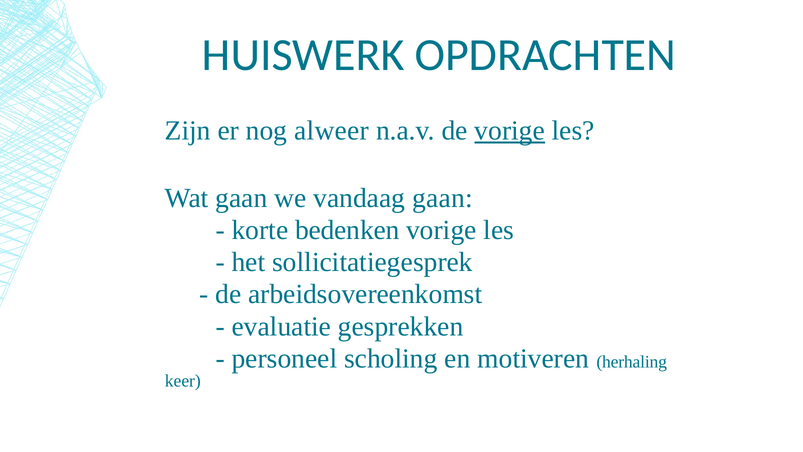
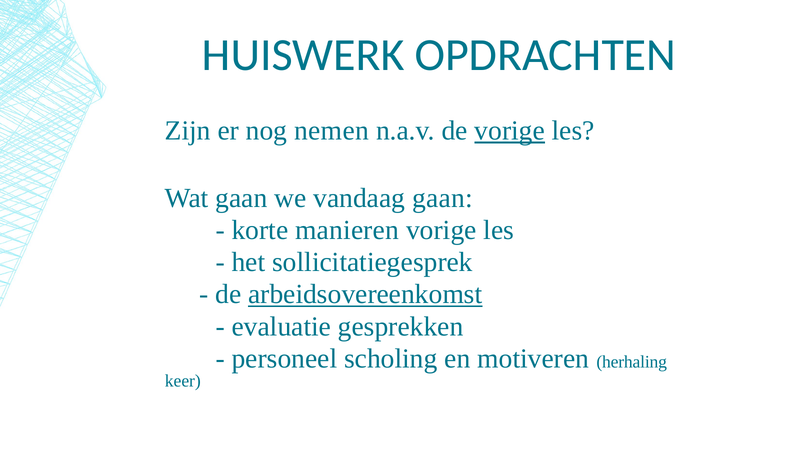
alweer: alweer -> nemen
bedenken: bedenken -> manieren
arbeidsovereenkomst underline: none -> present
